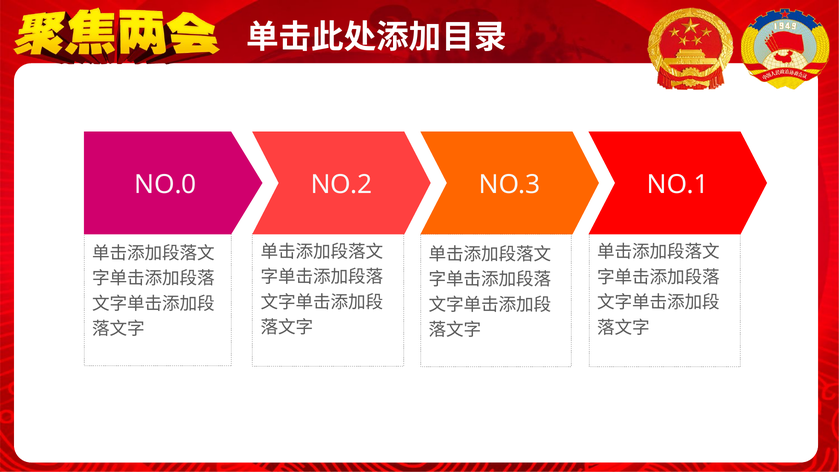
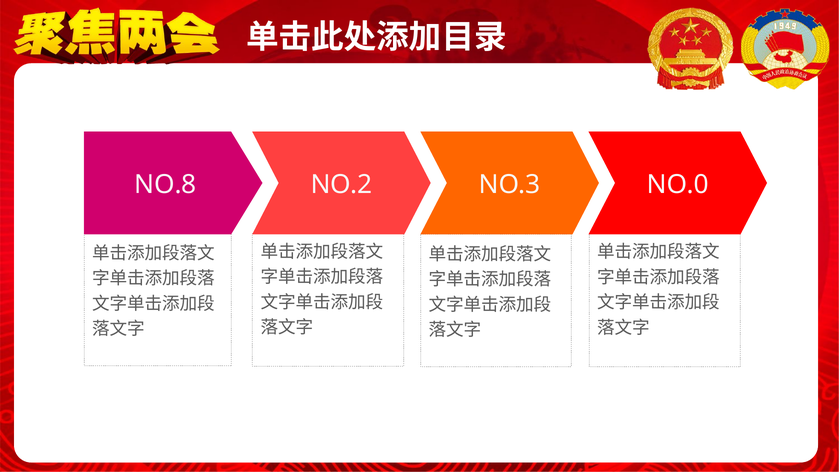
NO.0: NO.0 -> NO.8
NO.1: NO.1 -> NO.0
